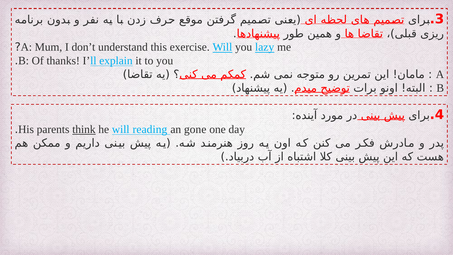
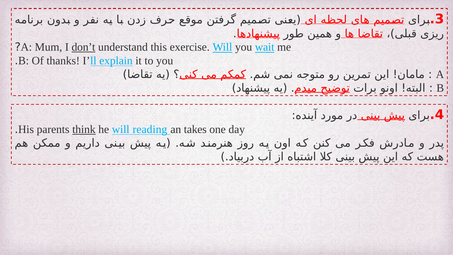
don’t underline: none -> present
lazy: lazy -> wait
gone: gone -> takes
